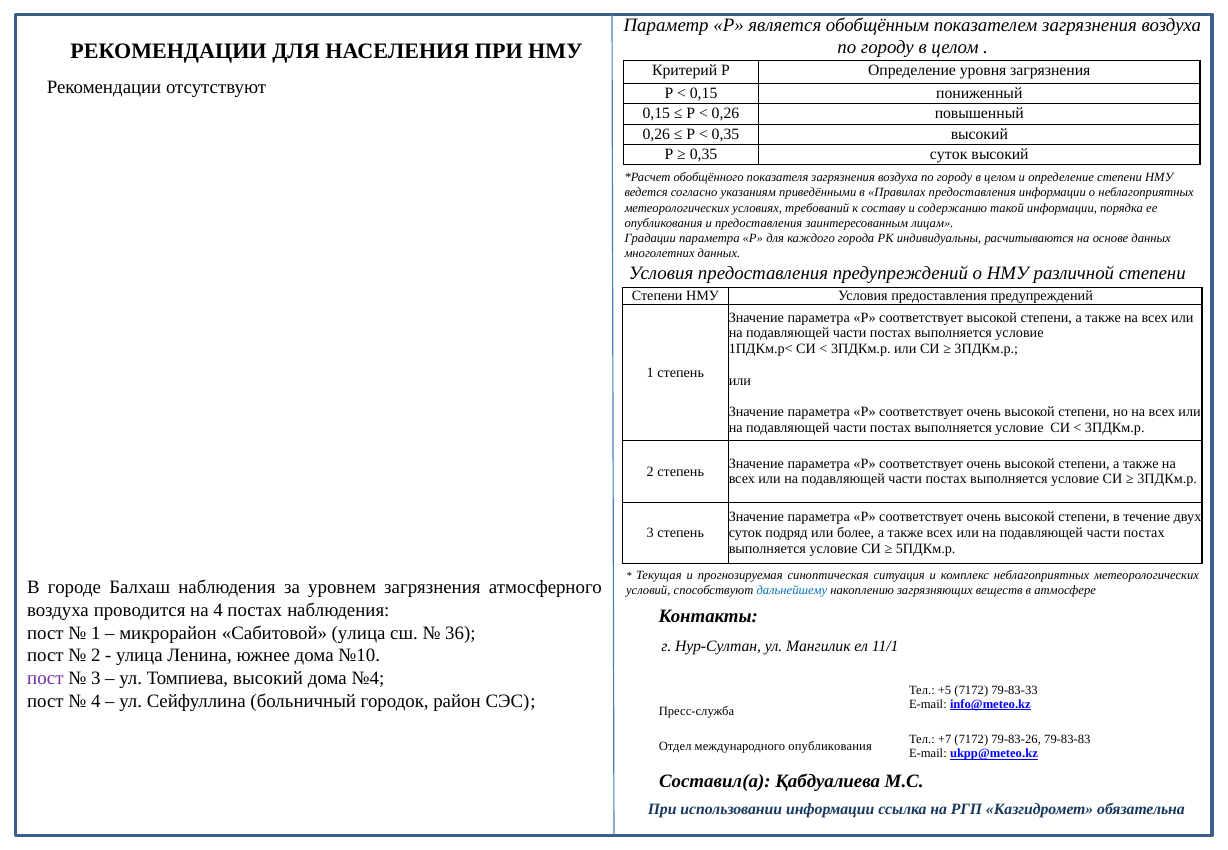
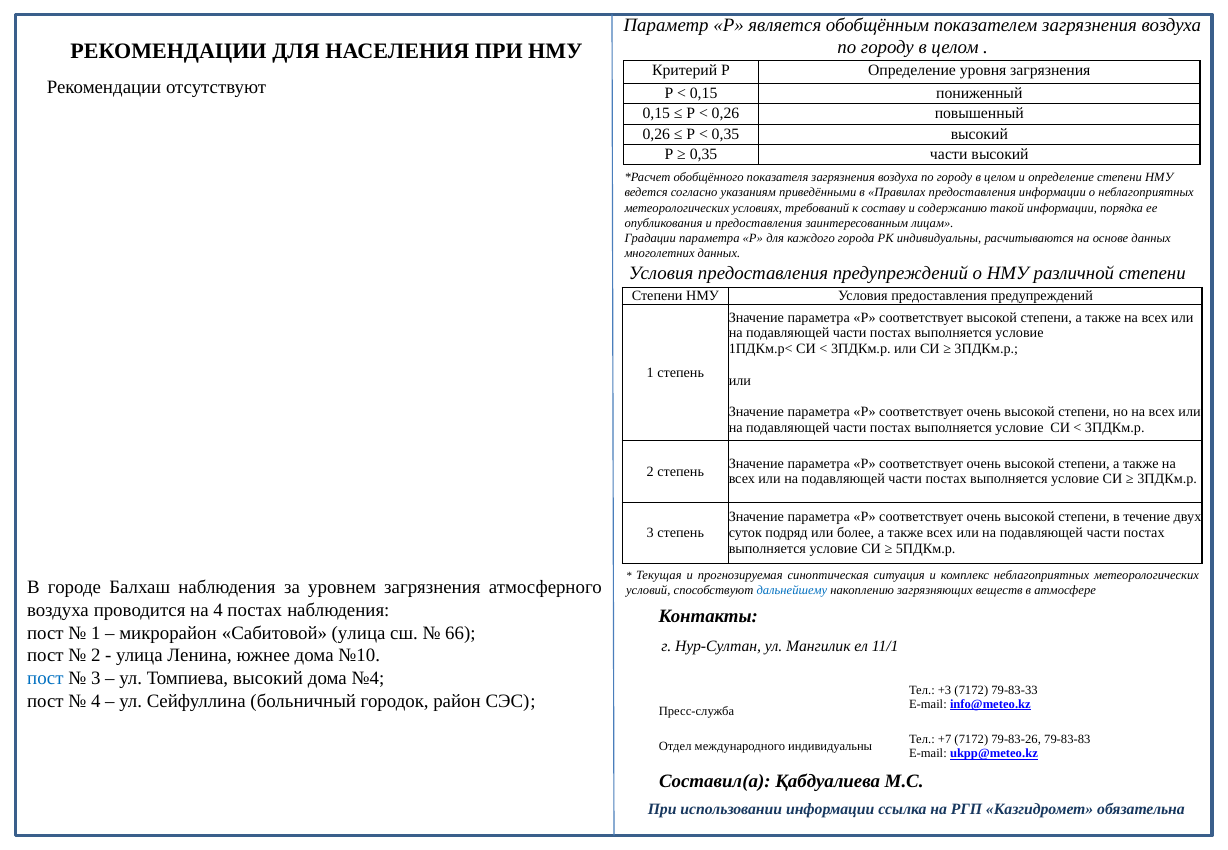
0,35 суток: суток -> части
36: 36 -> 66
пост at (45, 679) colour: purple -> blue
+5: +5 -> +3
международного опубликования: опубликования -> индивидуальны
